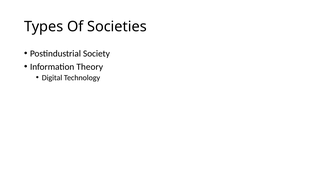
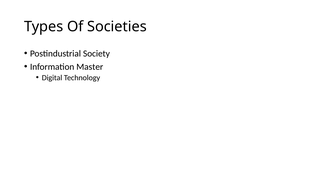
Theory: Theory -> Master
